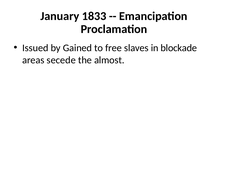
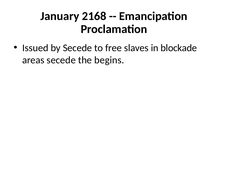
1833: 1833 -> 2168
by Gained: Gained -> Secede
almost: almost -> begins
